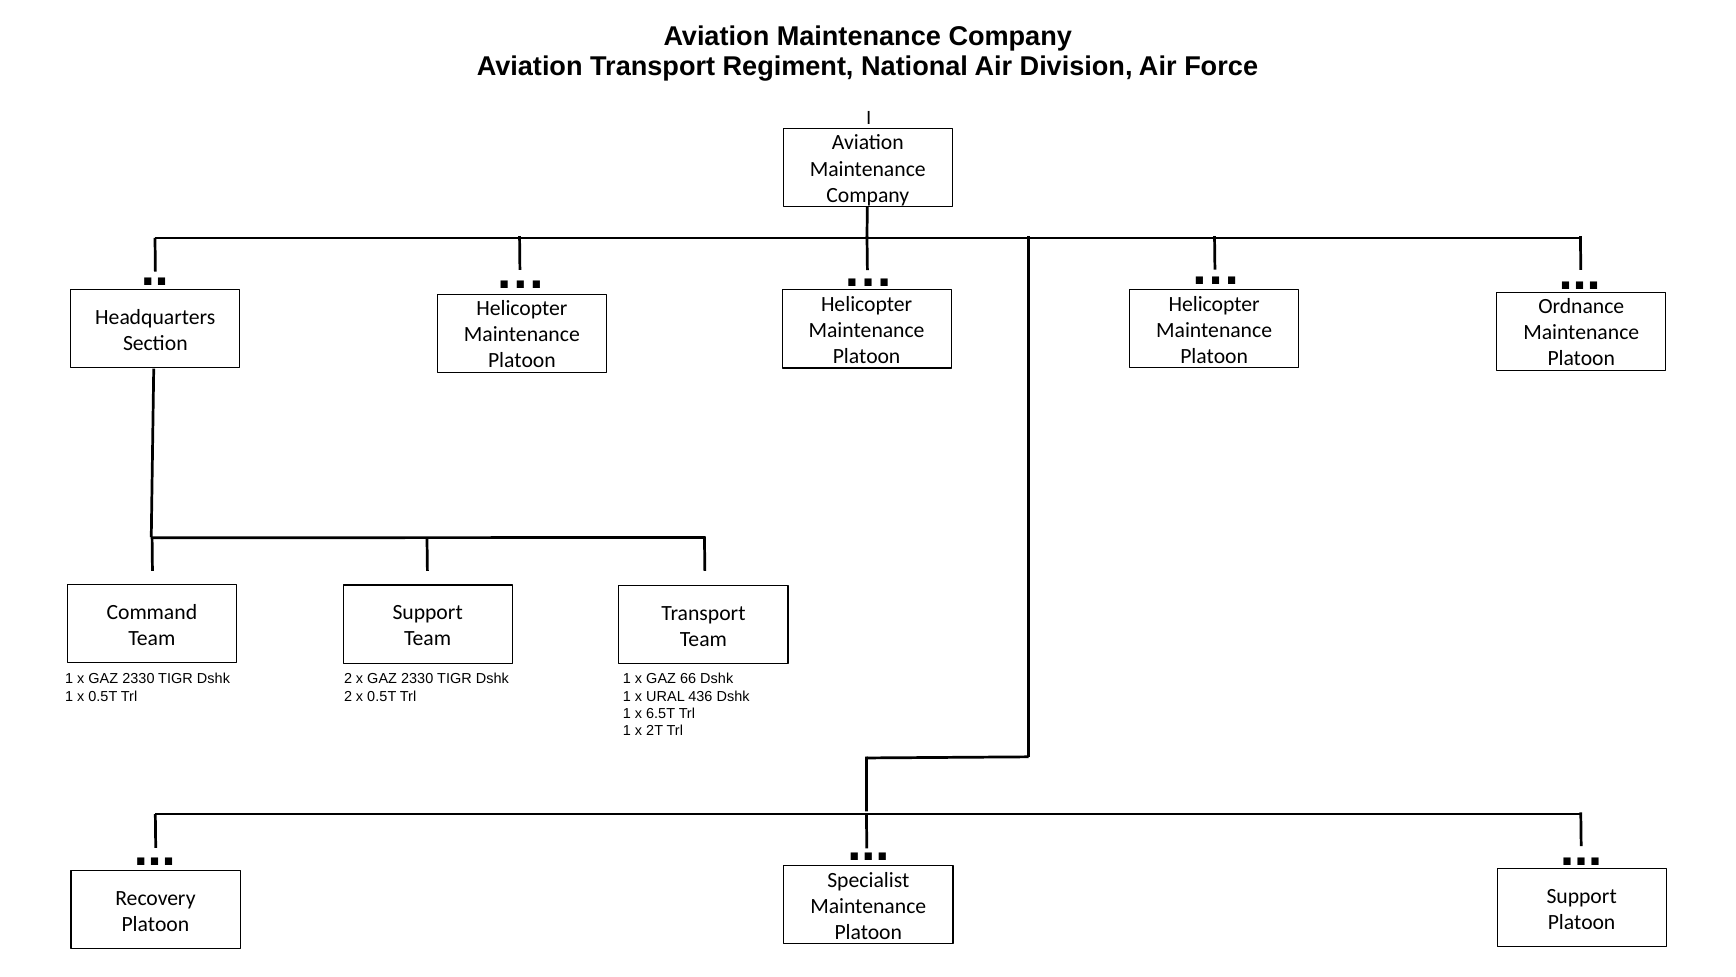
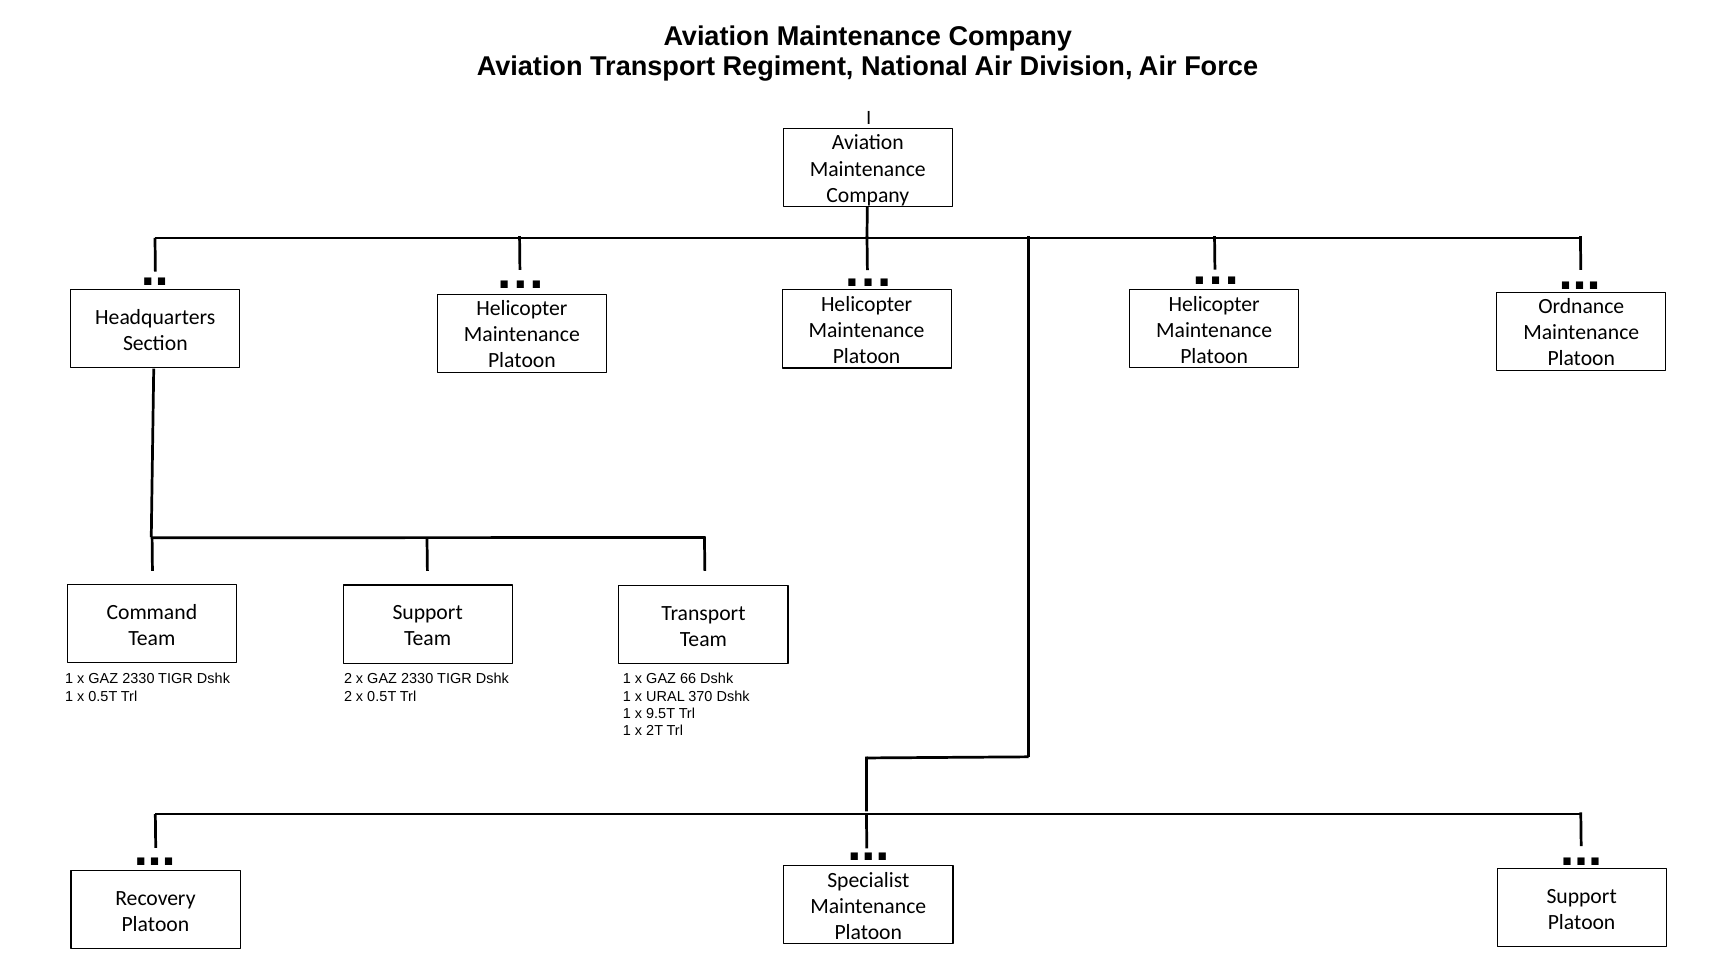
436: 436 -> 370
6.5T: 6.5T -> 9.5T
